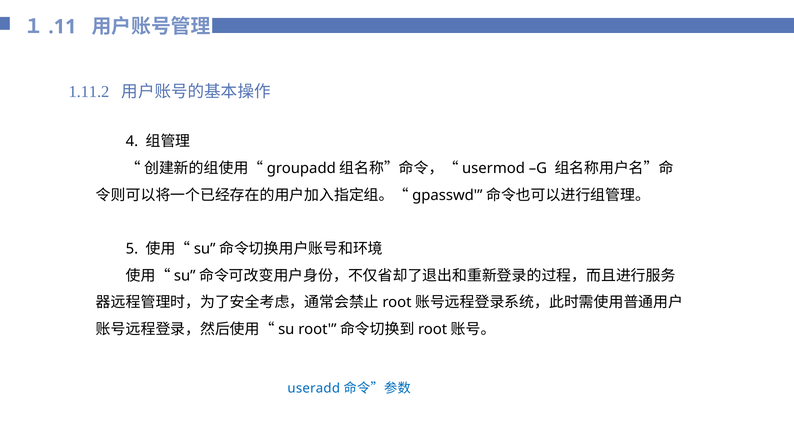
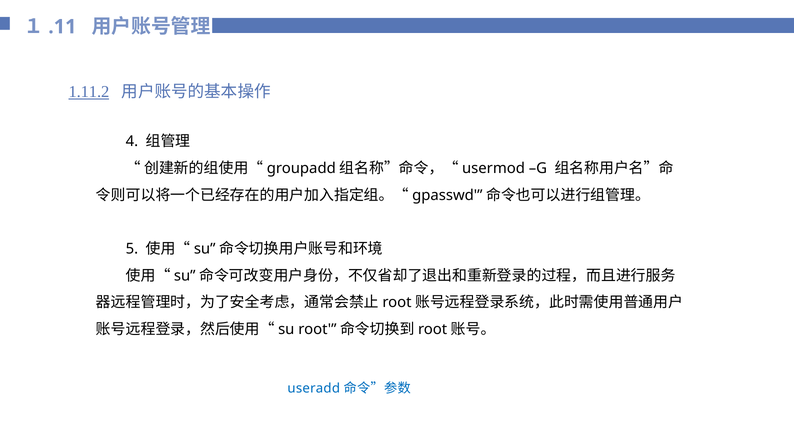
1.11.2 underline: none -> present
